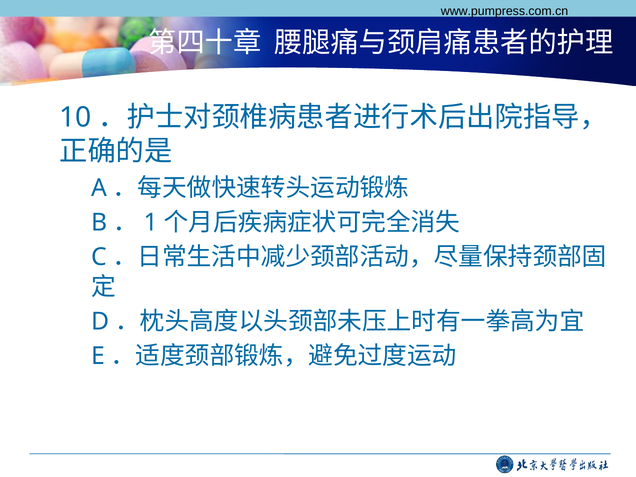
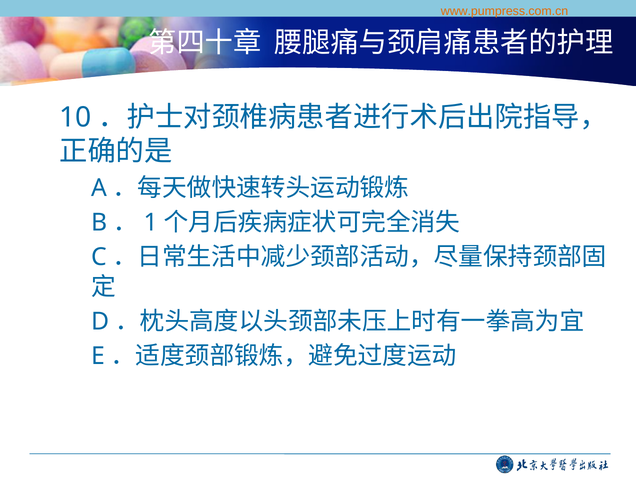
www.pumpress.com.cn colour: black -> orange
